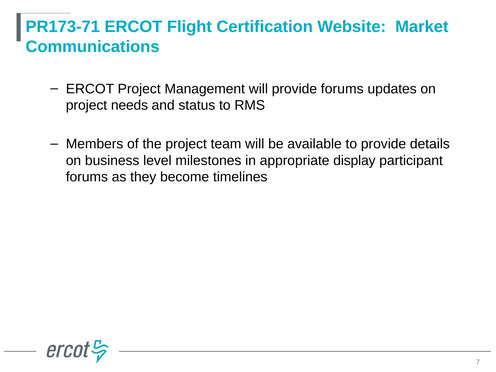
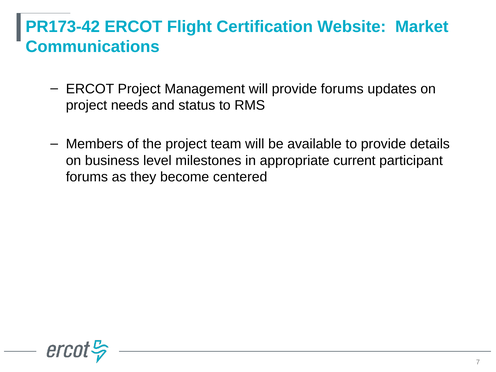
PR173-71: PR173-71 -> PR173-42
display: display -> current
timelines: timelines -> centered
